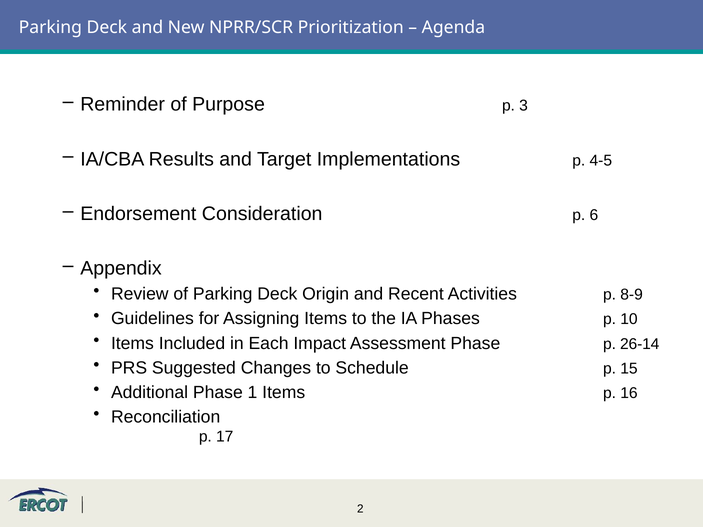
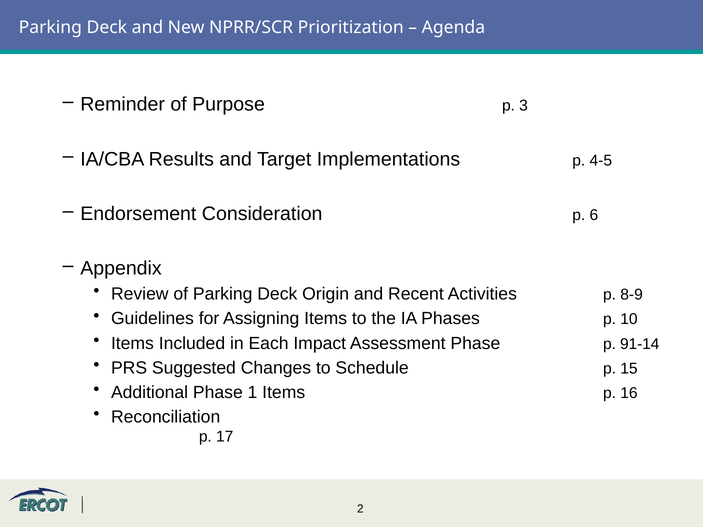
26-14: 26-14 -> 91-14
